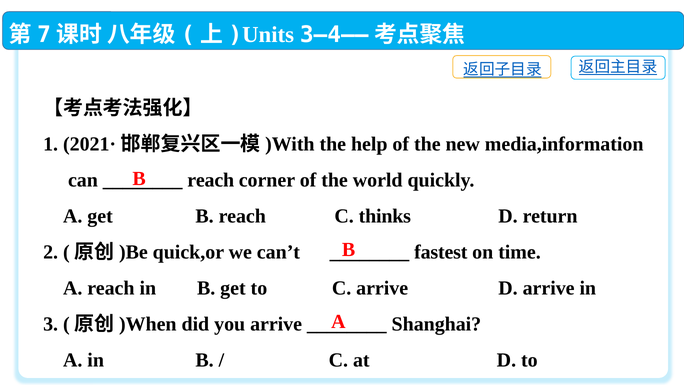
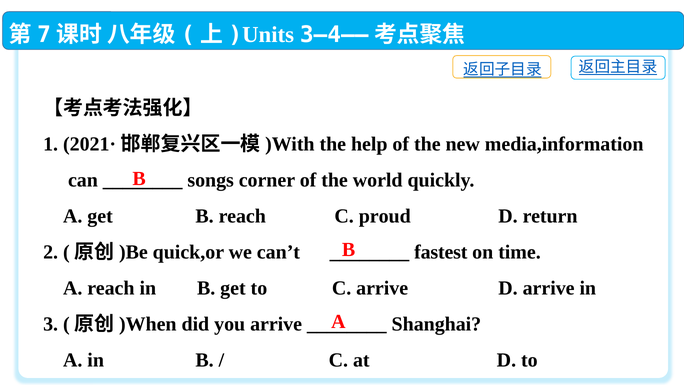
reach at (211, 180): reach -> songs
thinks: thinks -> proud
